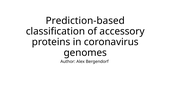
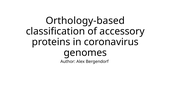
Prediction-based: Prediction-based -> Orthology-based
